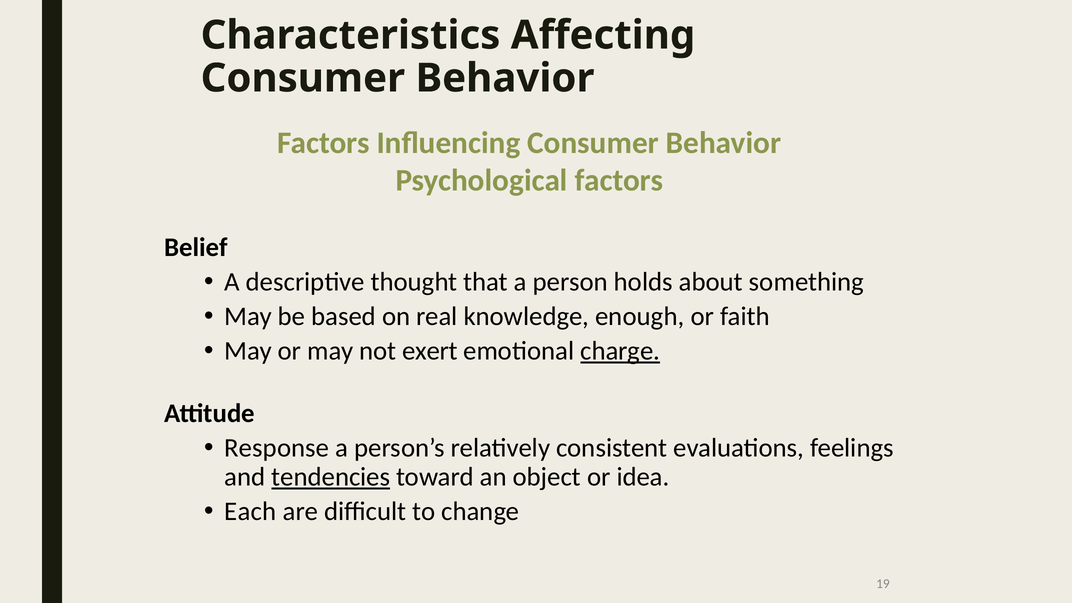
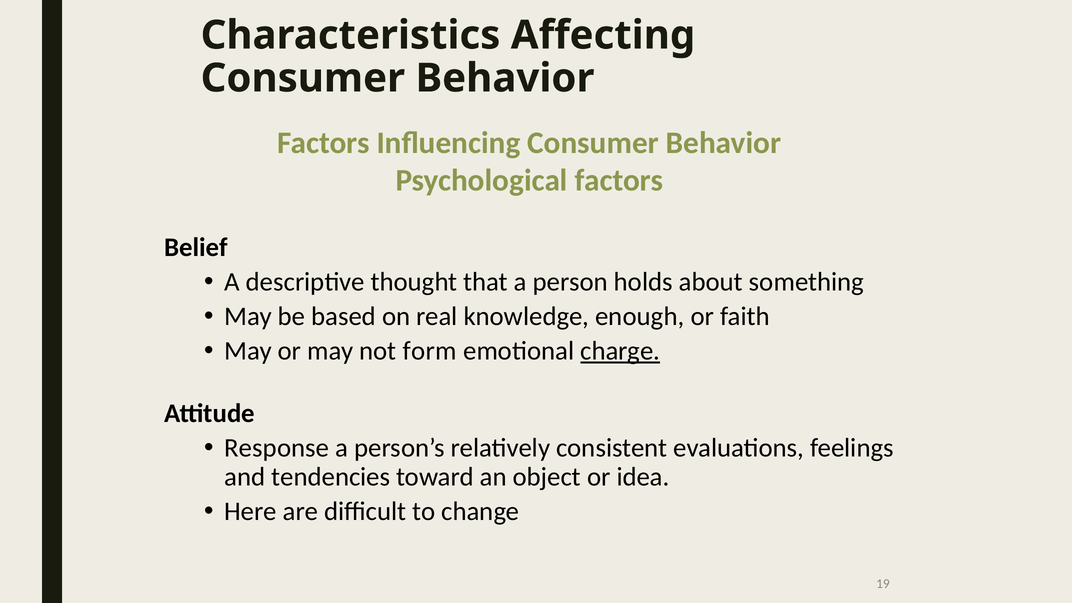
exert: exert -> form
tendencies underline: present -> none
Each: Each -> Here
